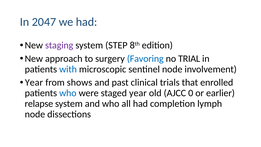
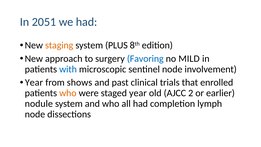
2047: 2047 -> 2051
staging colour: purple -> orange
STEP: STEP -> PLUS
TRIAL: TRIAL -> MILD
who at (68, 93) colour: blue -> orange
0: 0 -> 2
relapse: relapse -> nodule
